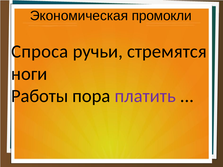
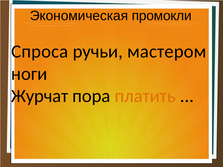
стремятся: стремятся -> мастером
Работы: Работы -> Журчат
платить colour: purple -> orange
